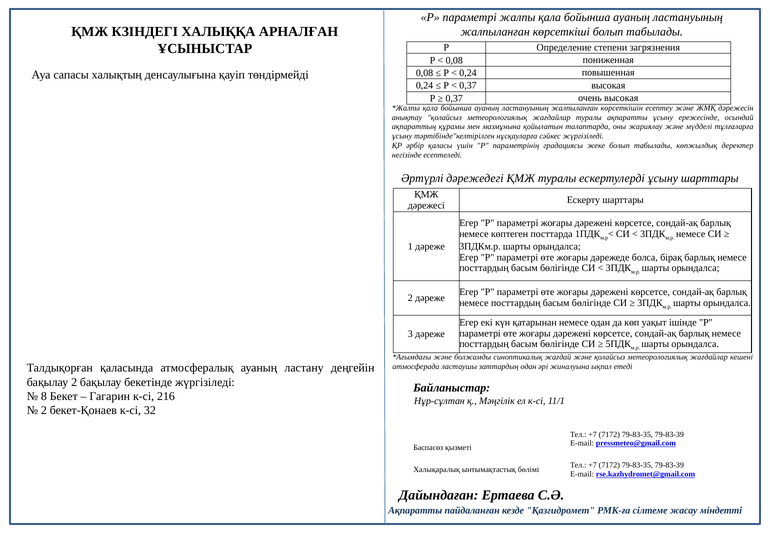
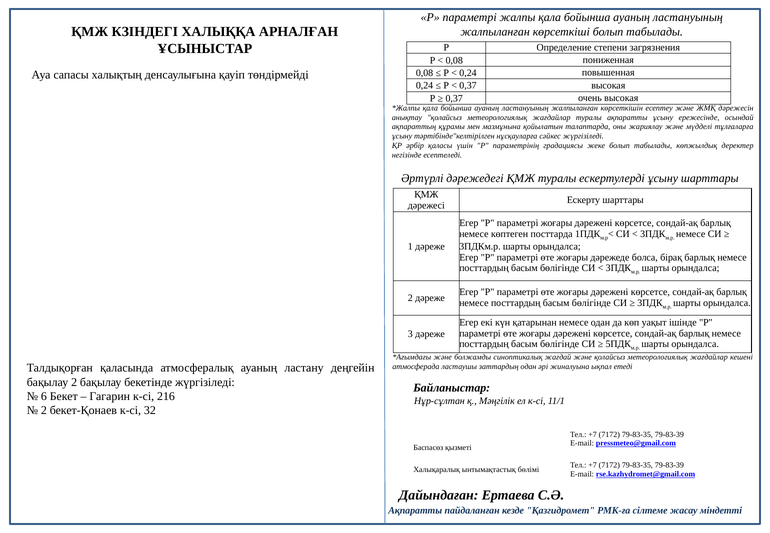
8: 8 -> 6
